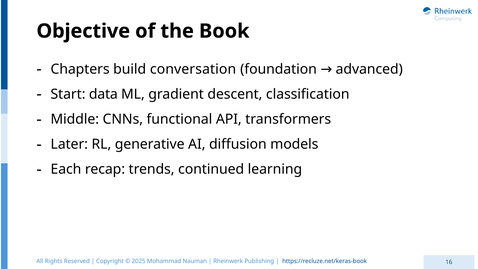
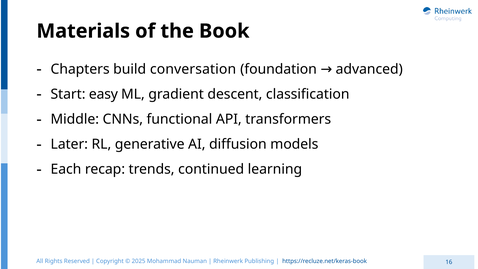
Objective: Objective -> Materials
data: data -> easy
